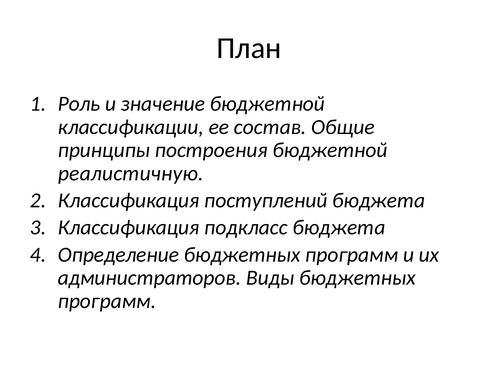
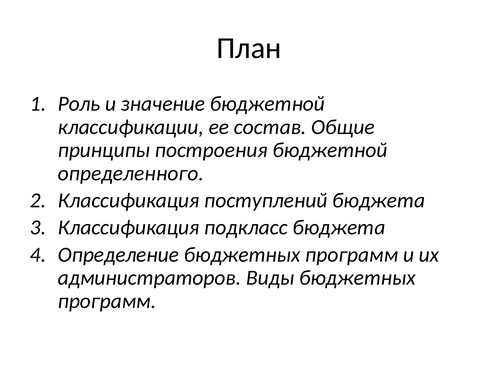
реалистичную: реалистичную -> определенного
